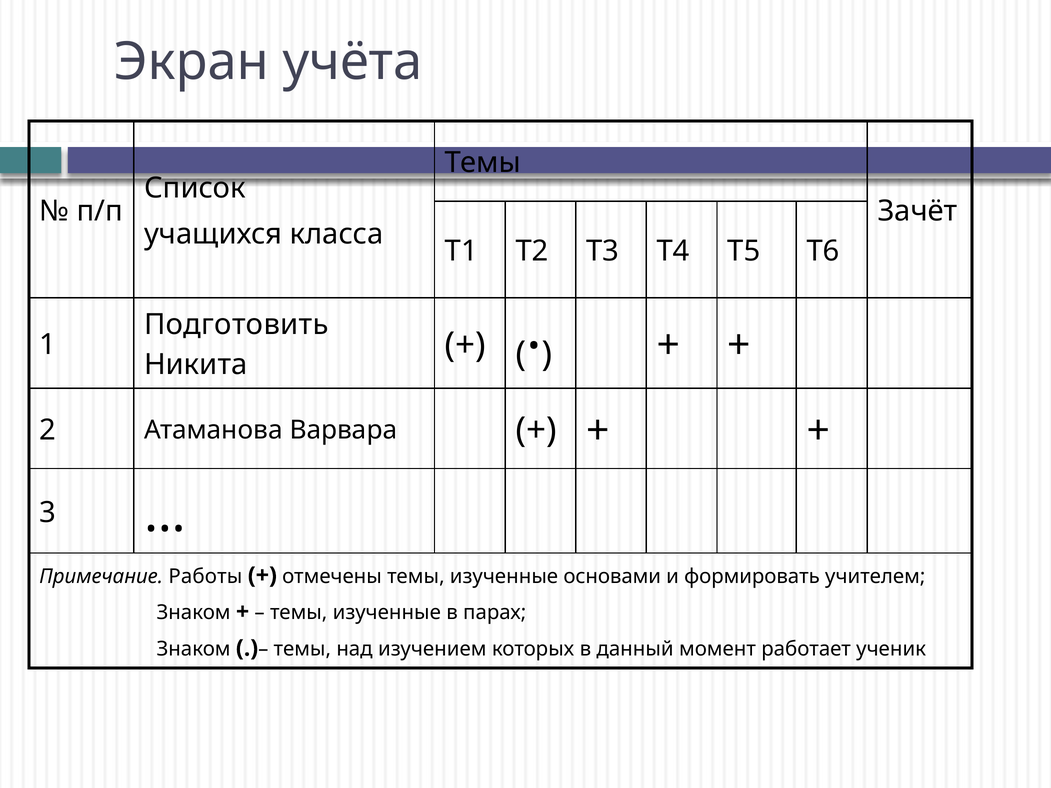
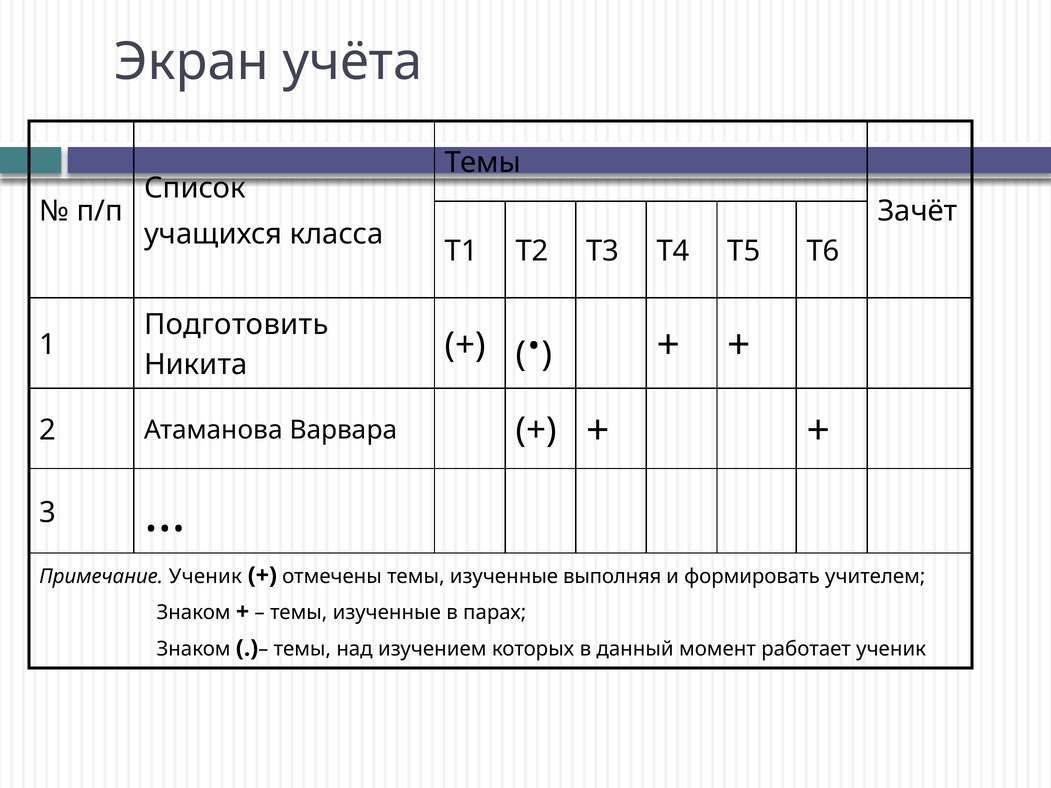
Примечание Работы: Работы -> Ученик
основами: основами -> выполняя
